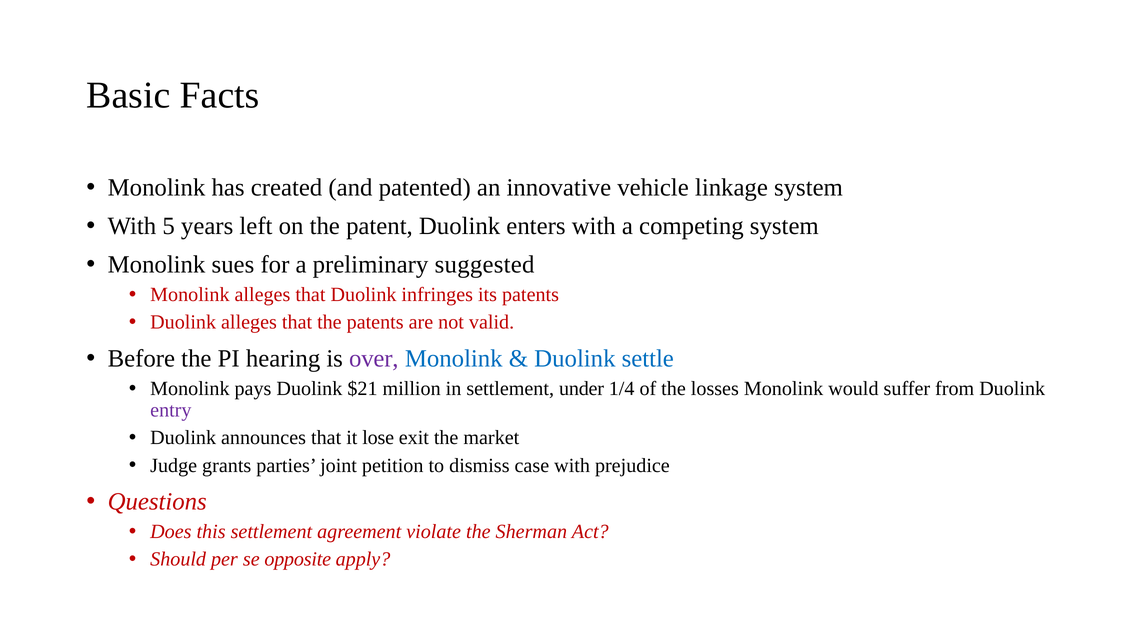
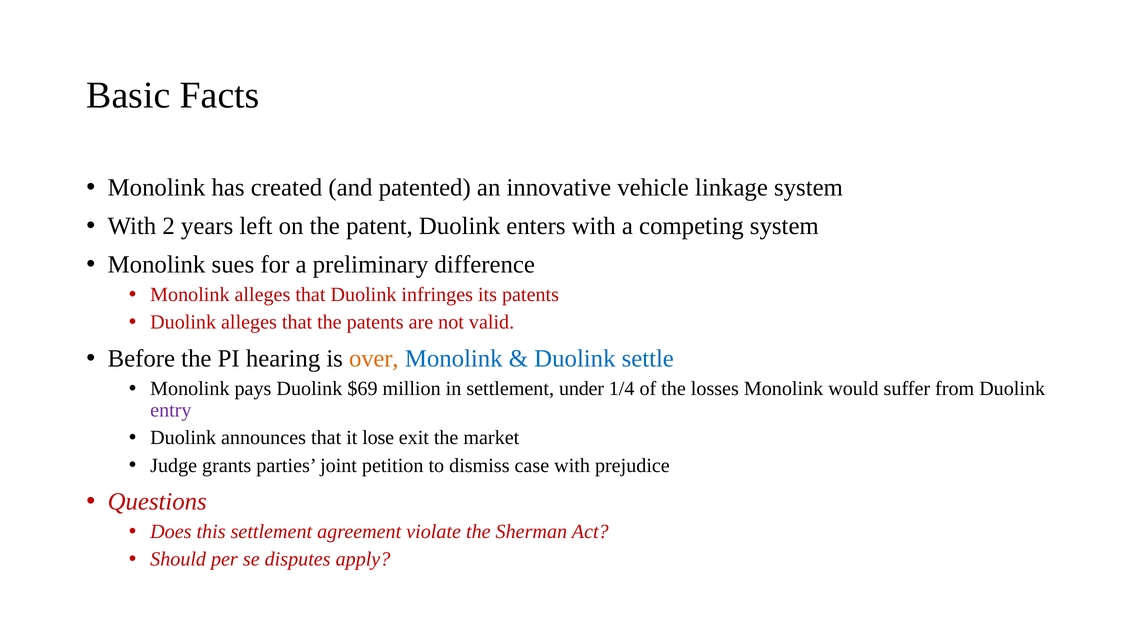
5: 5 -> 2
suggested: suggested -> difference
over colour: purple -> orange
$21: $21 -> $69
opposite: opposite -> disputes
